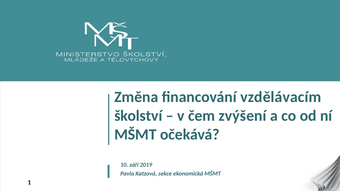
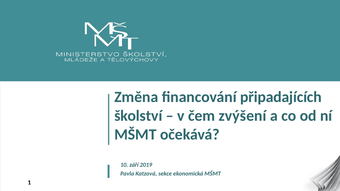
vzdělávacím: vzdělávacím -> připadajících
